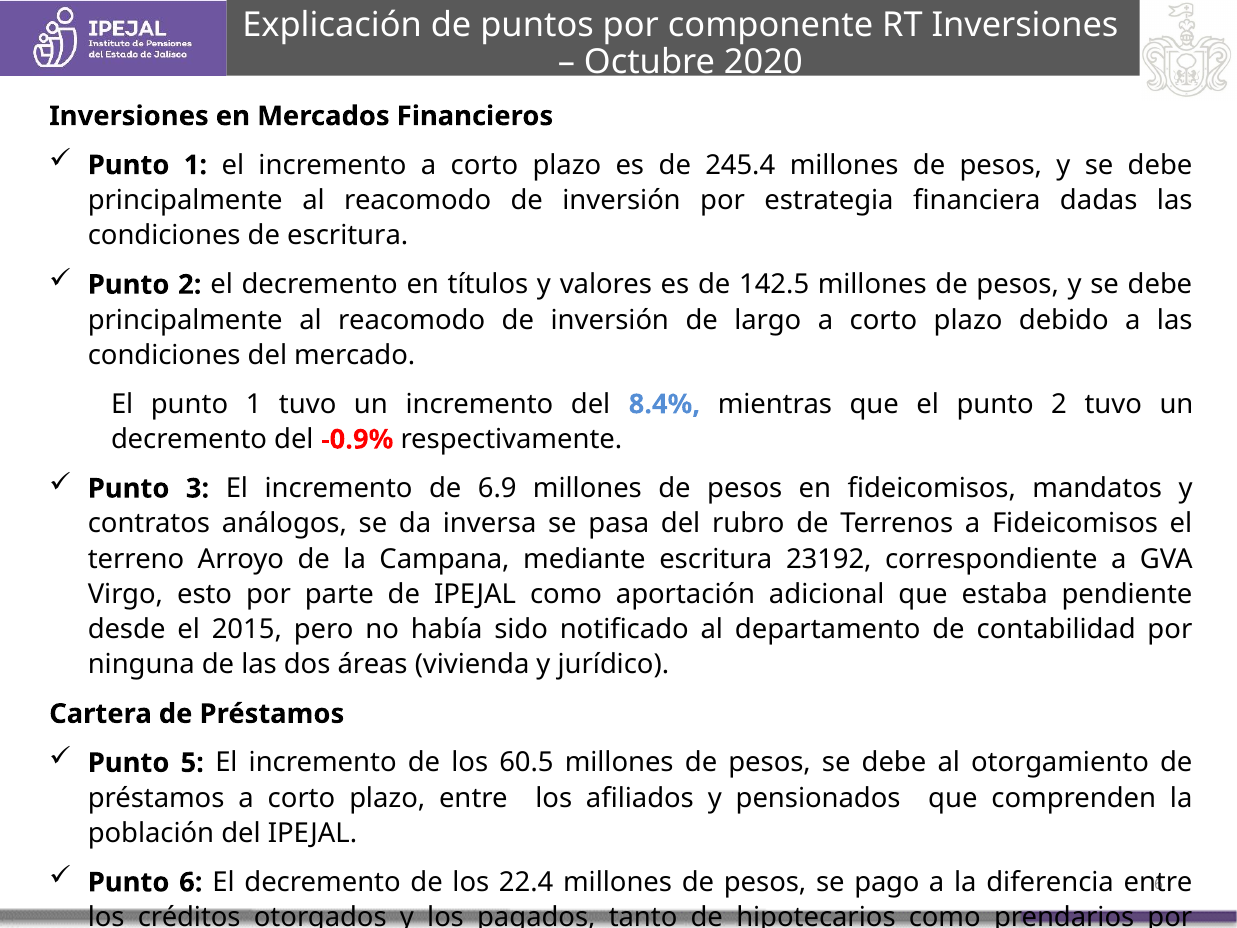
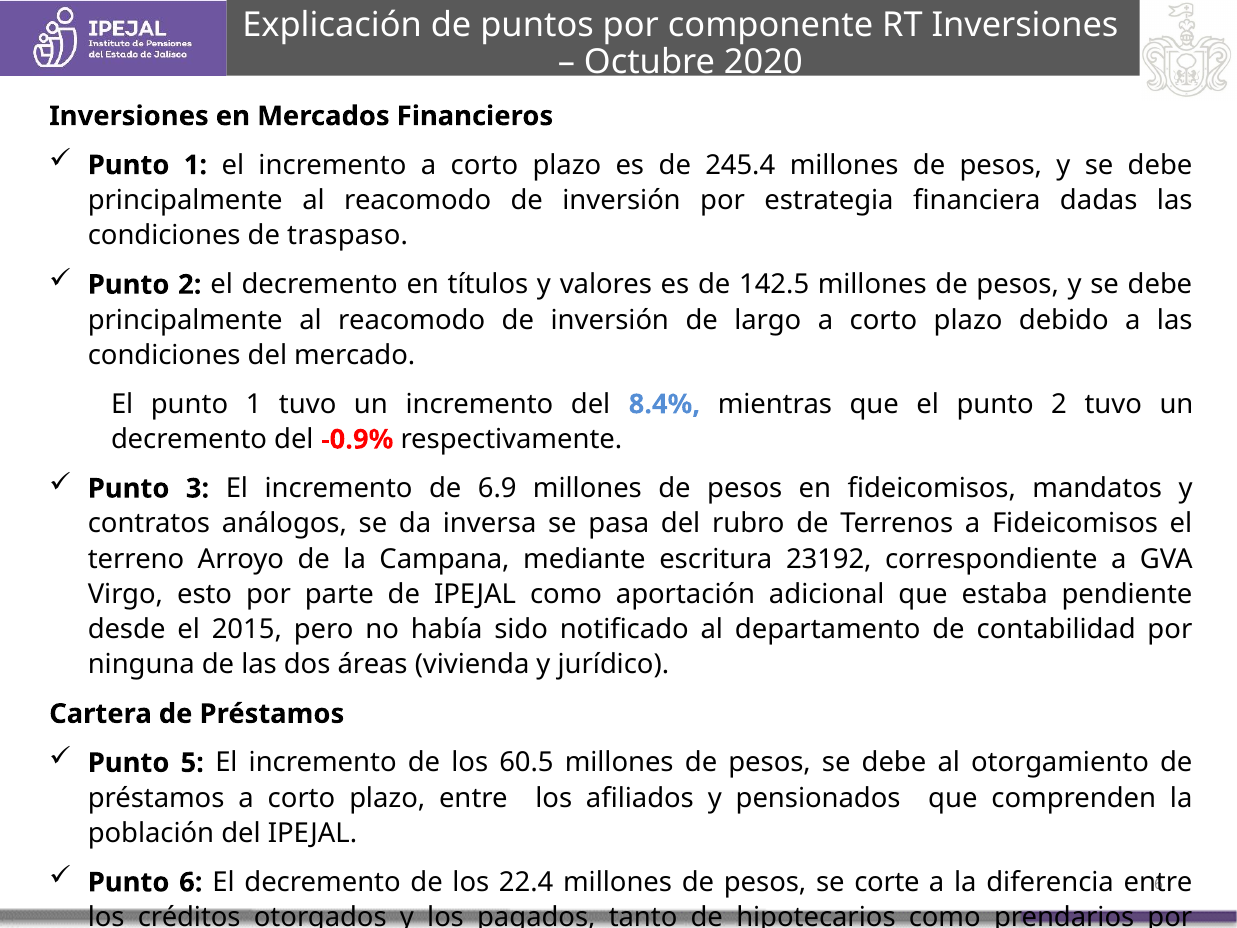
de escritura: escritura -> traspaso
pago: pago -> corte
